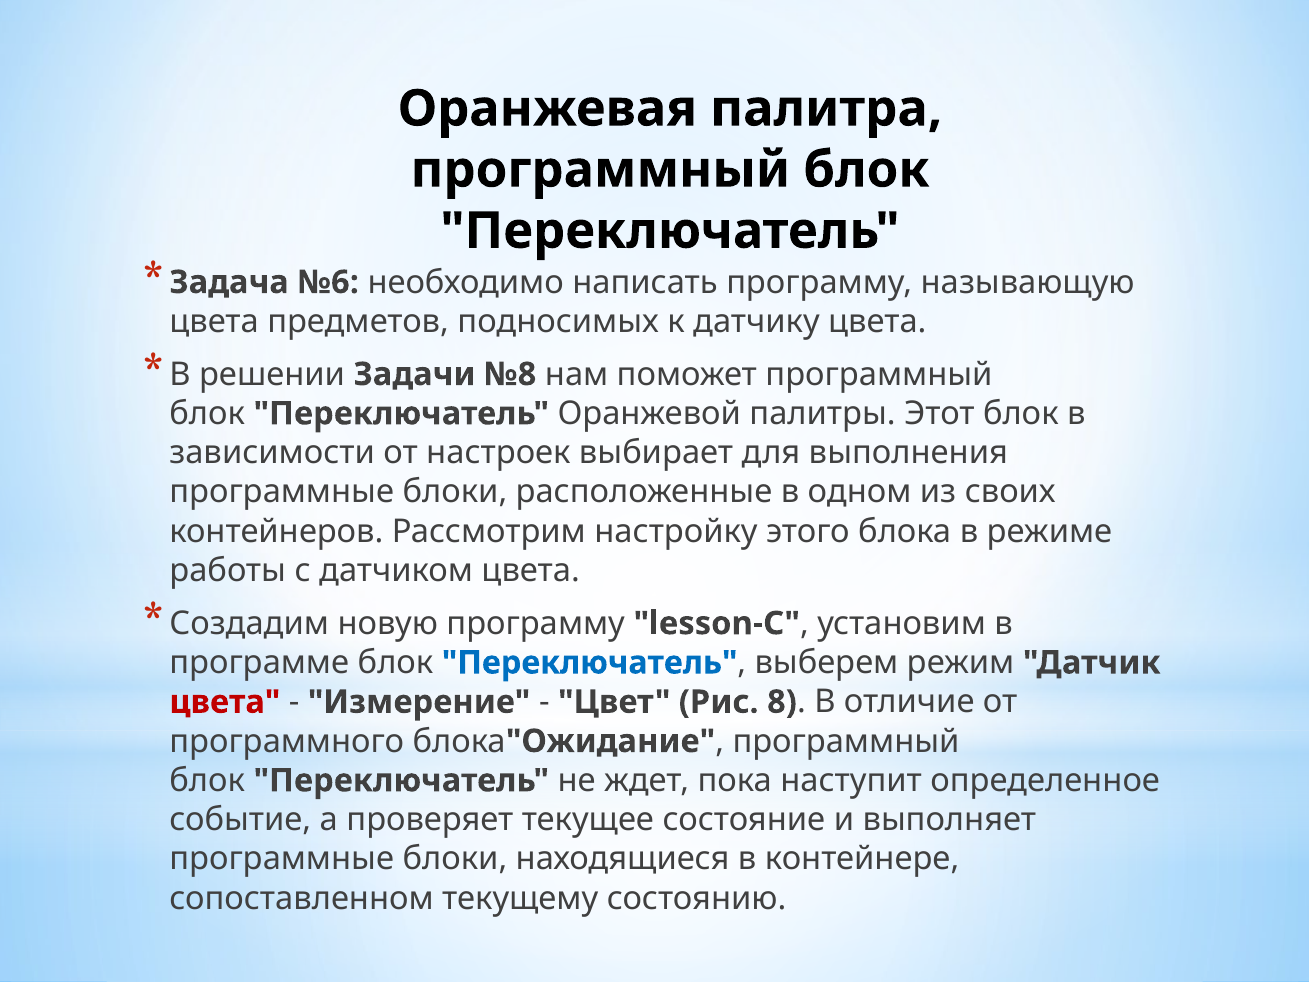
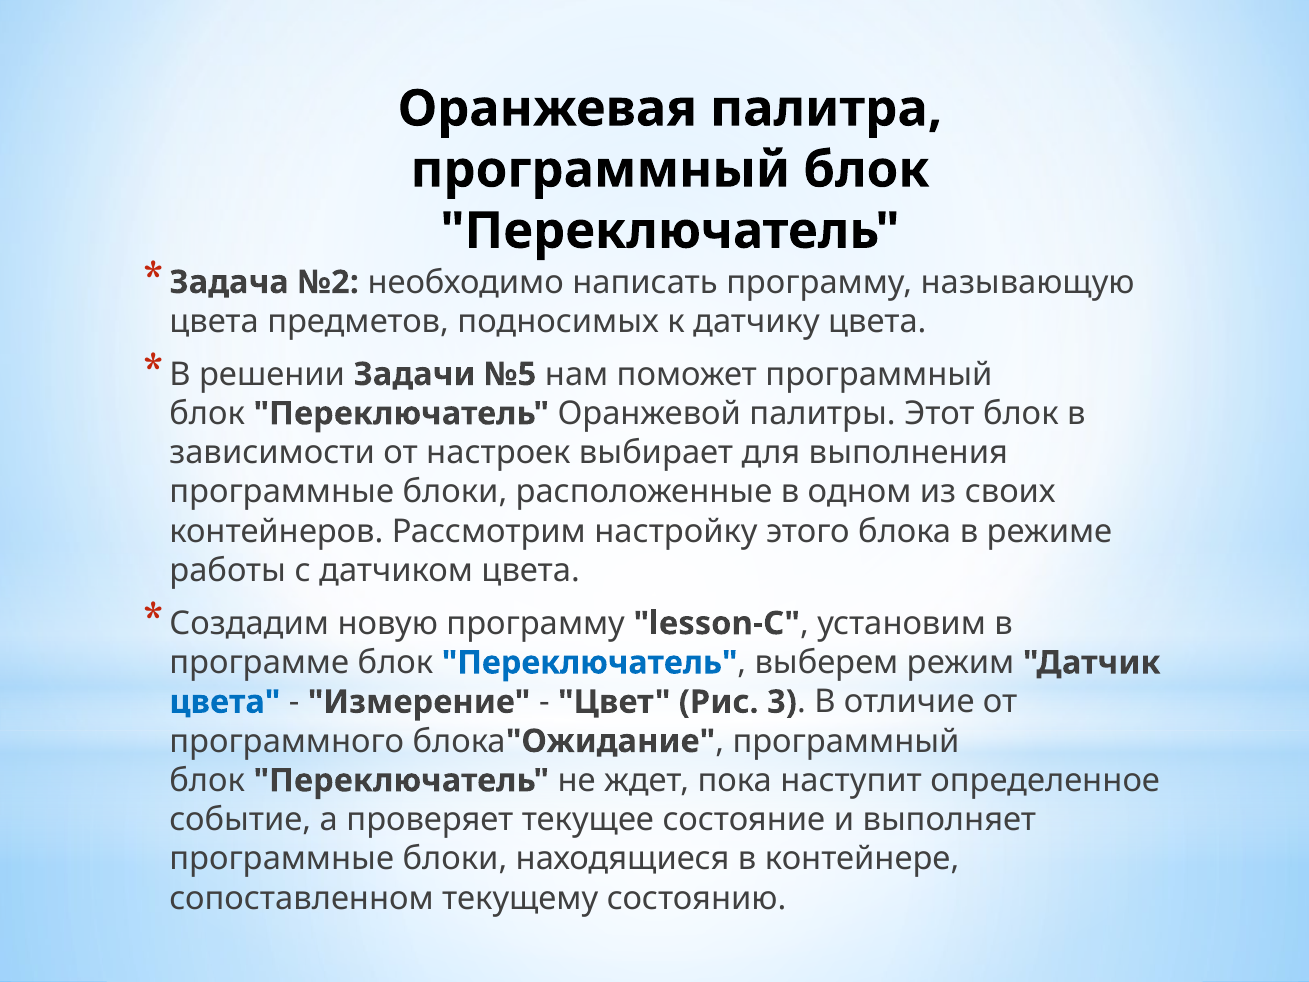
№6: №6 -> №2
№8: №8 -> №5
цвета at (225, 702) colour: red -> blue
8: 8 -> 3
